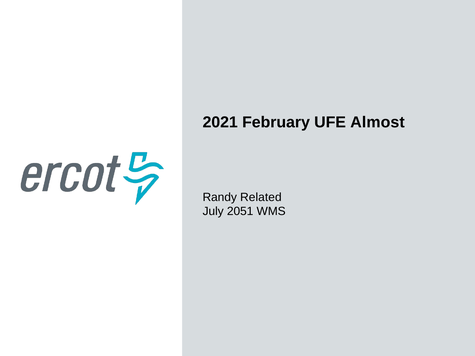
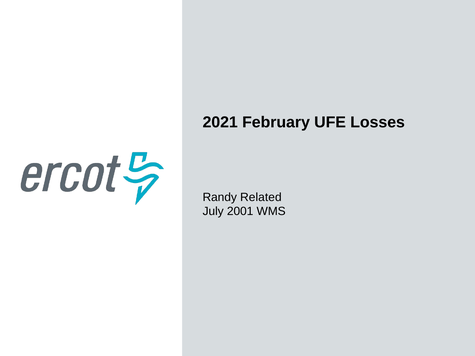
Almost: Almost -> Losses
2051: 2051 -> 2001
